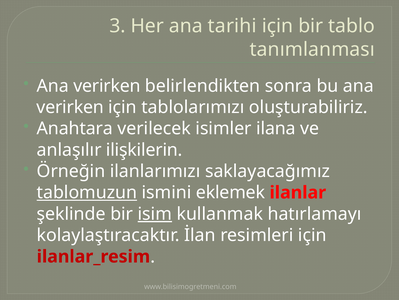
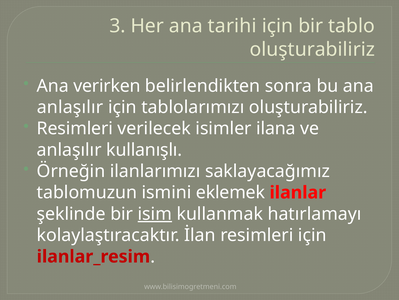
tanımlanması at (312, 49): tanımlanması -> oluşturabiliriz
verirken at (70, 107): verirken -> anlaşılır
Anahtara at (75, 128): Anahtara -> Resimleri
ilişkilerin: ilişkilerin -> kullanışlı
tablomuzun underline: present -> none
